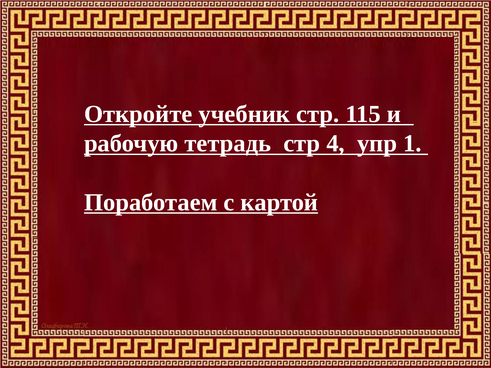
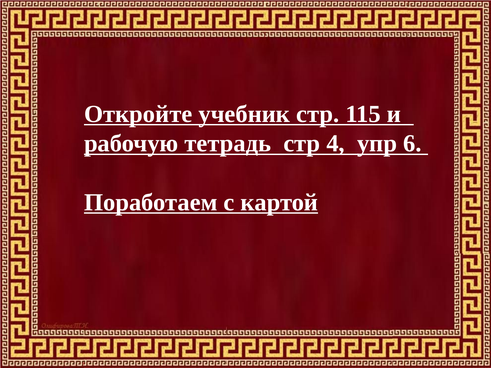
1: 1 -> 6
